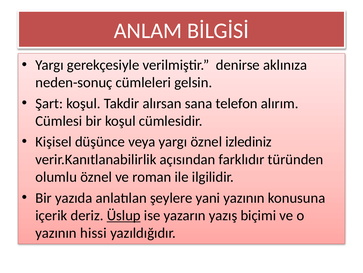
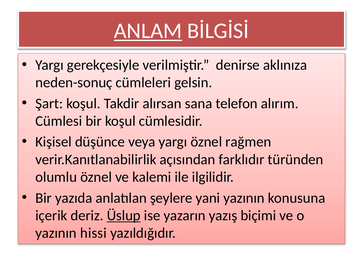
ANLAM underline: none -> present
izlediniz: izlediniz -> rağmen
roman: roman -> kalemi
